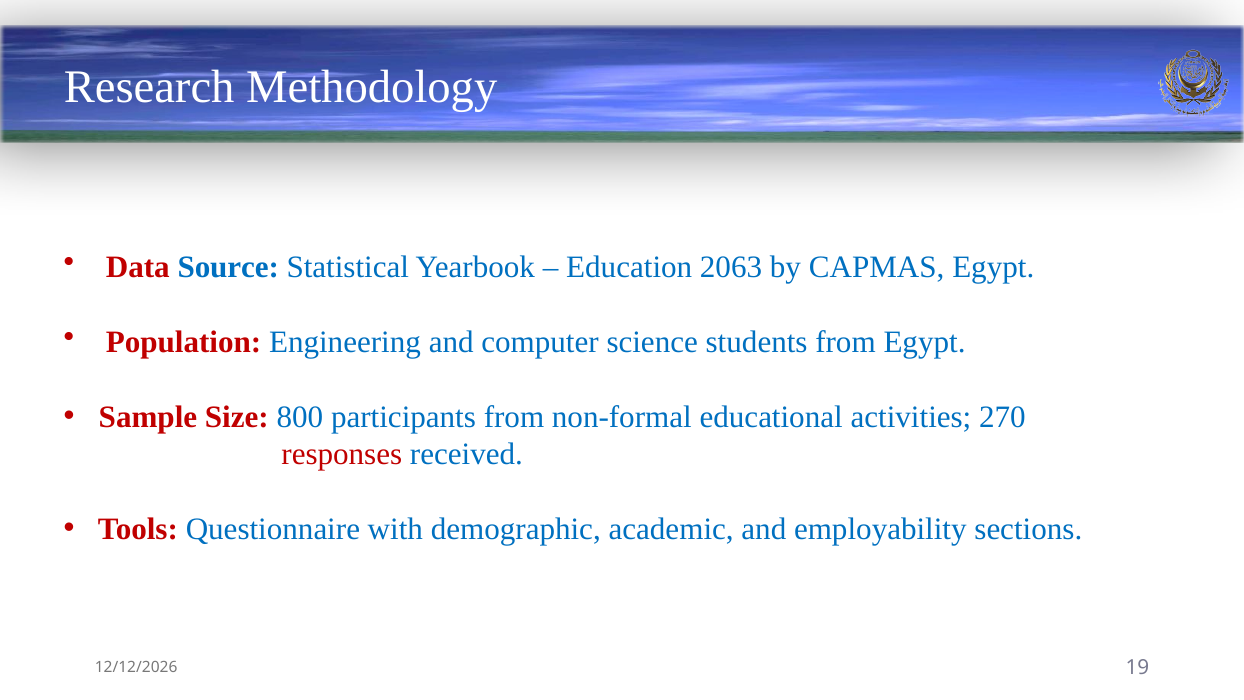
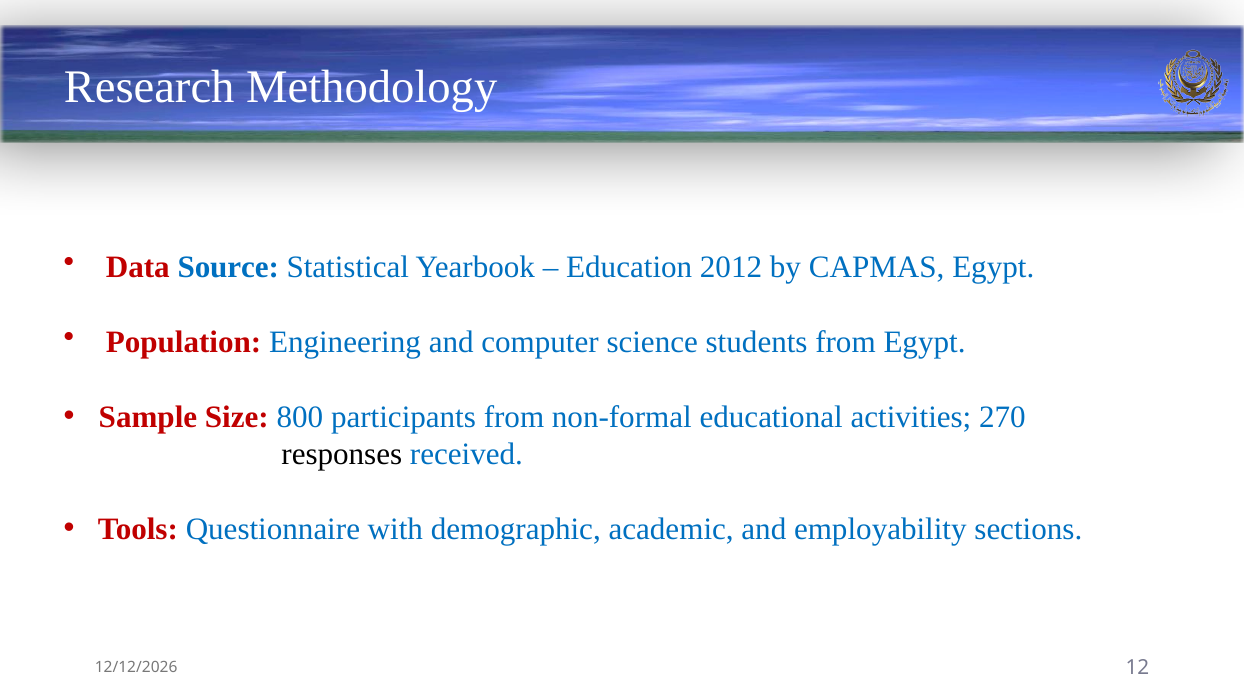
2063: 2063 -> 2012
responses colour: red -> black
19: 19 -> 12
